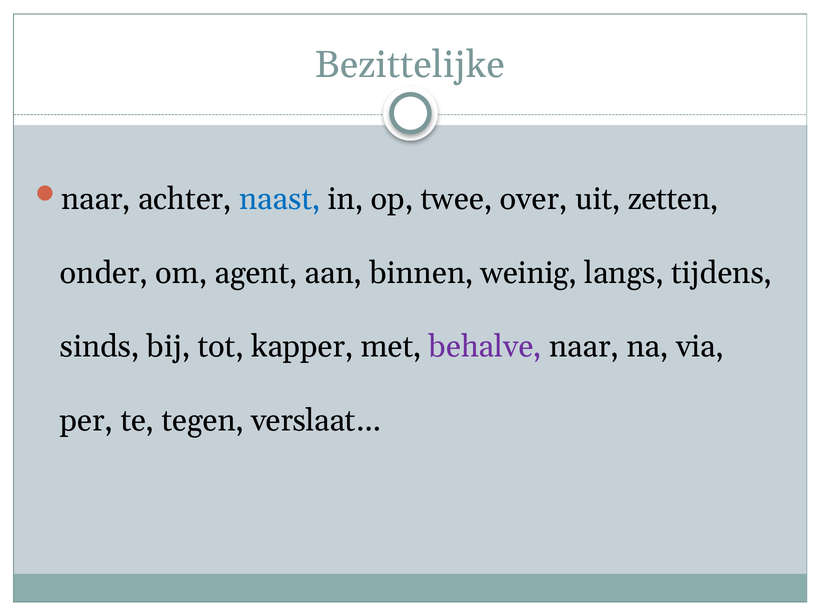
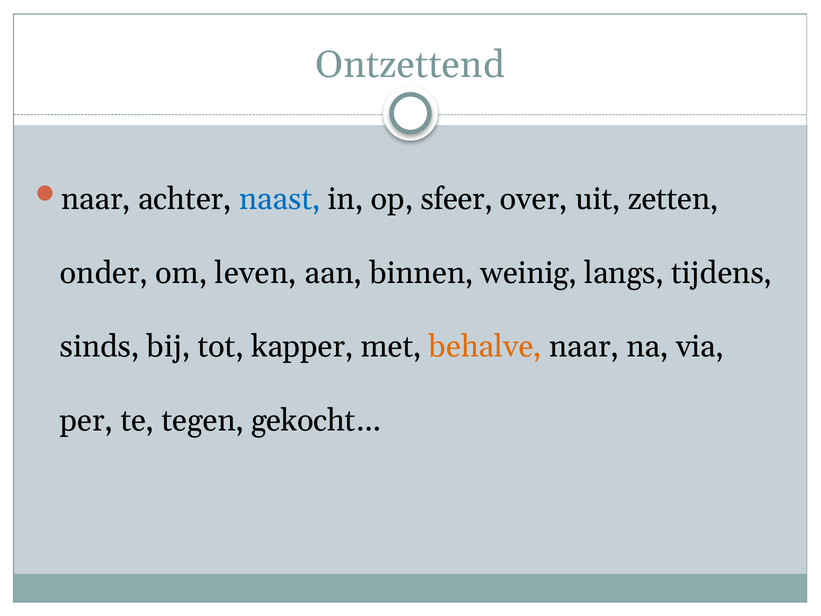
Bezittelijke: Bezittelijke -> Ontzettend
twee: twee -> sfeer
agent: agent -> leven
behalve colour: purple -> orange
verslaat…: verslaat… -> gekocht…
